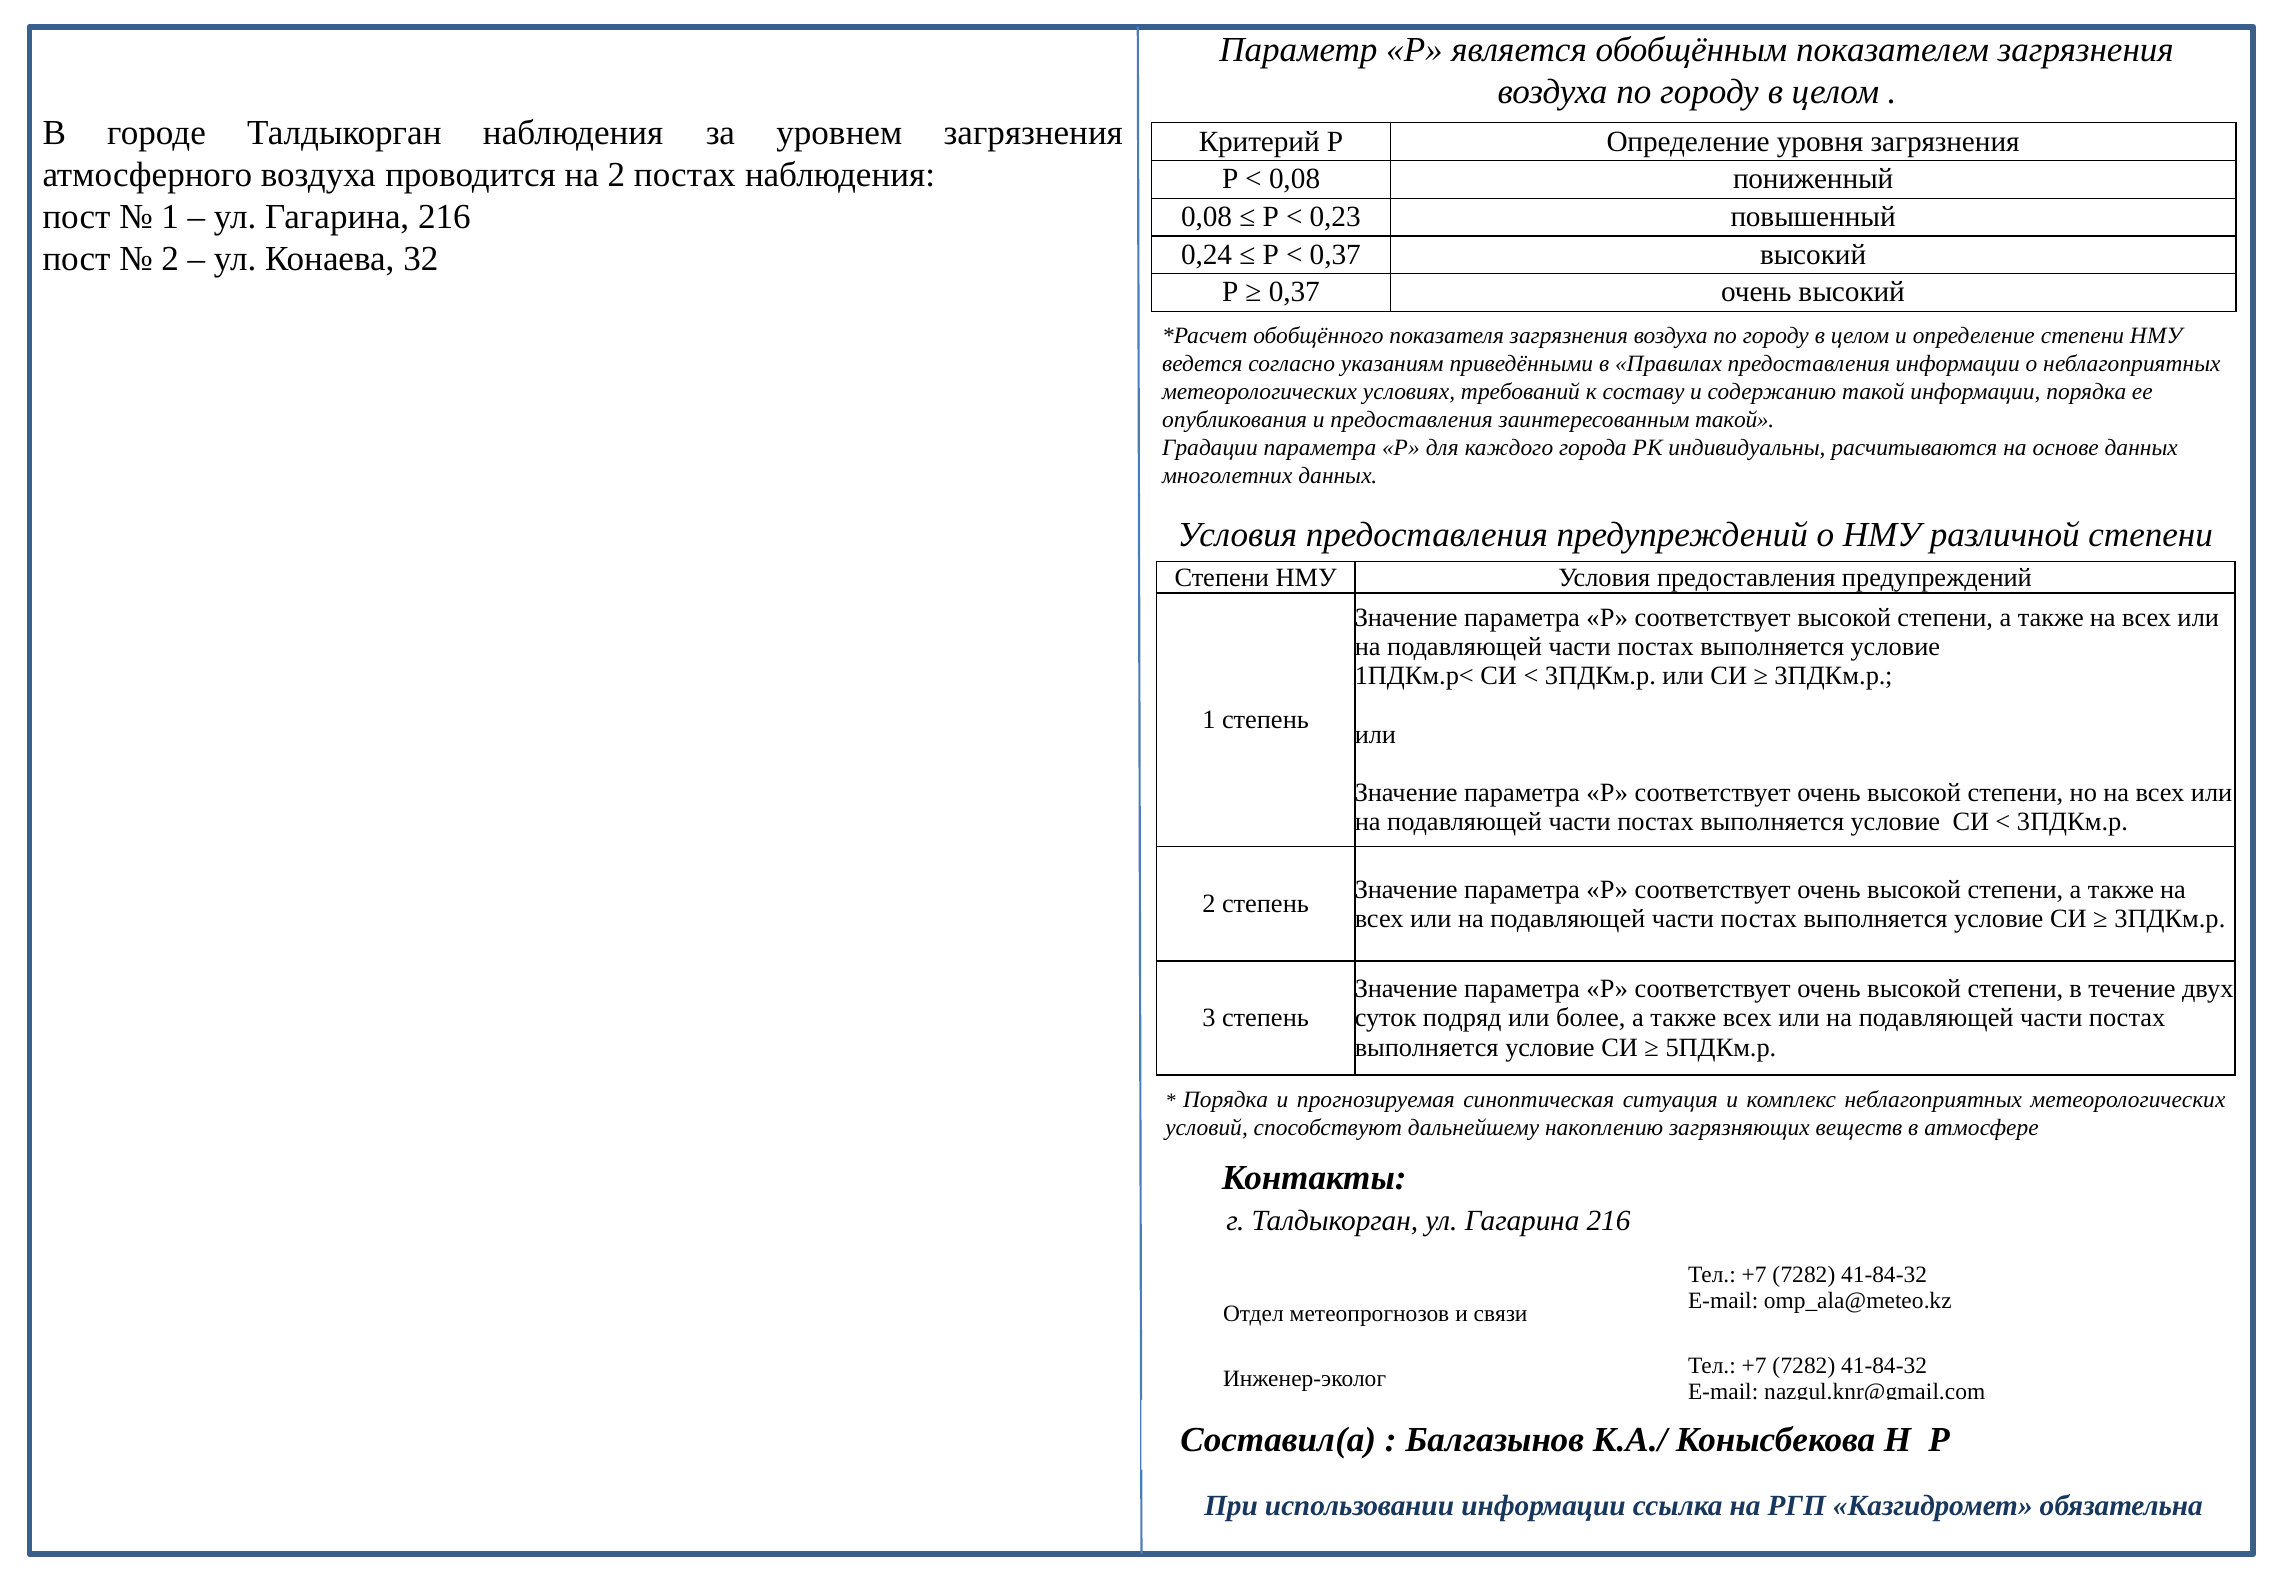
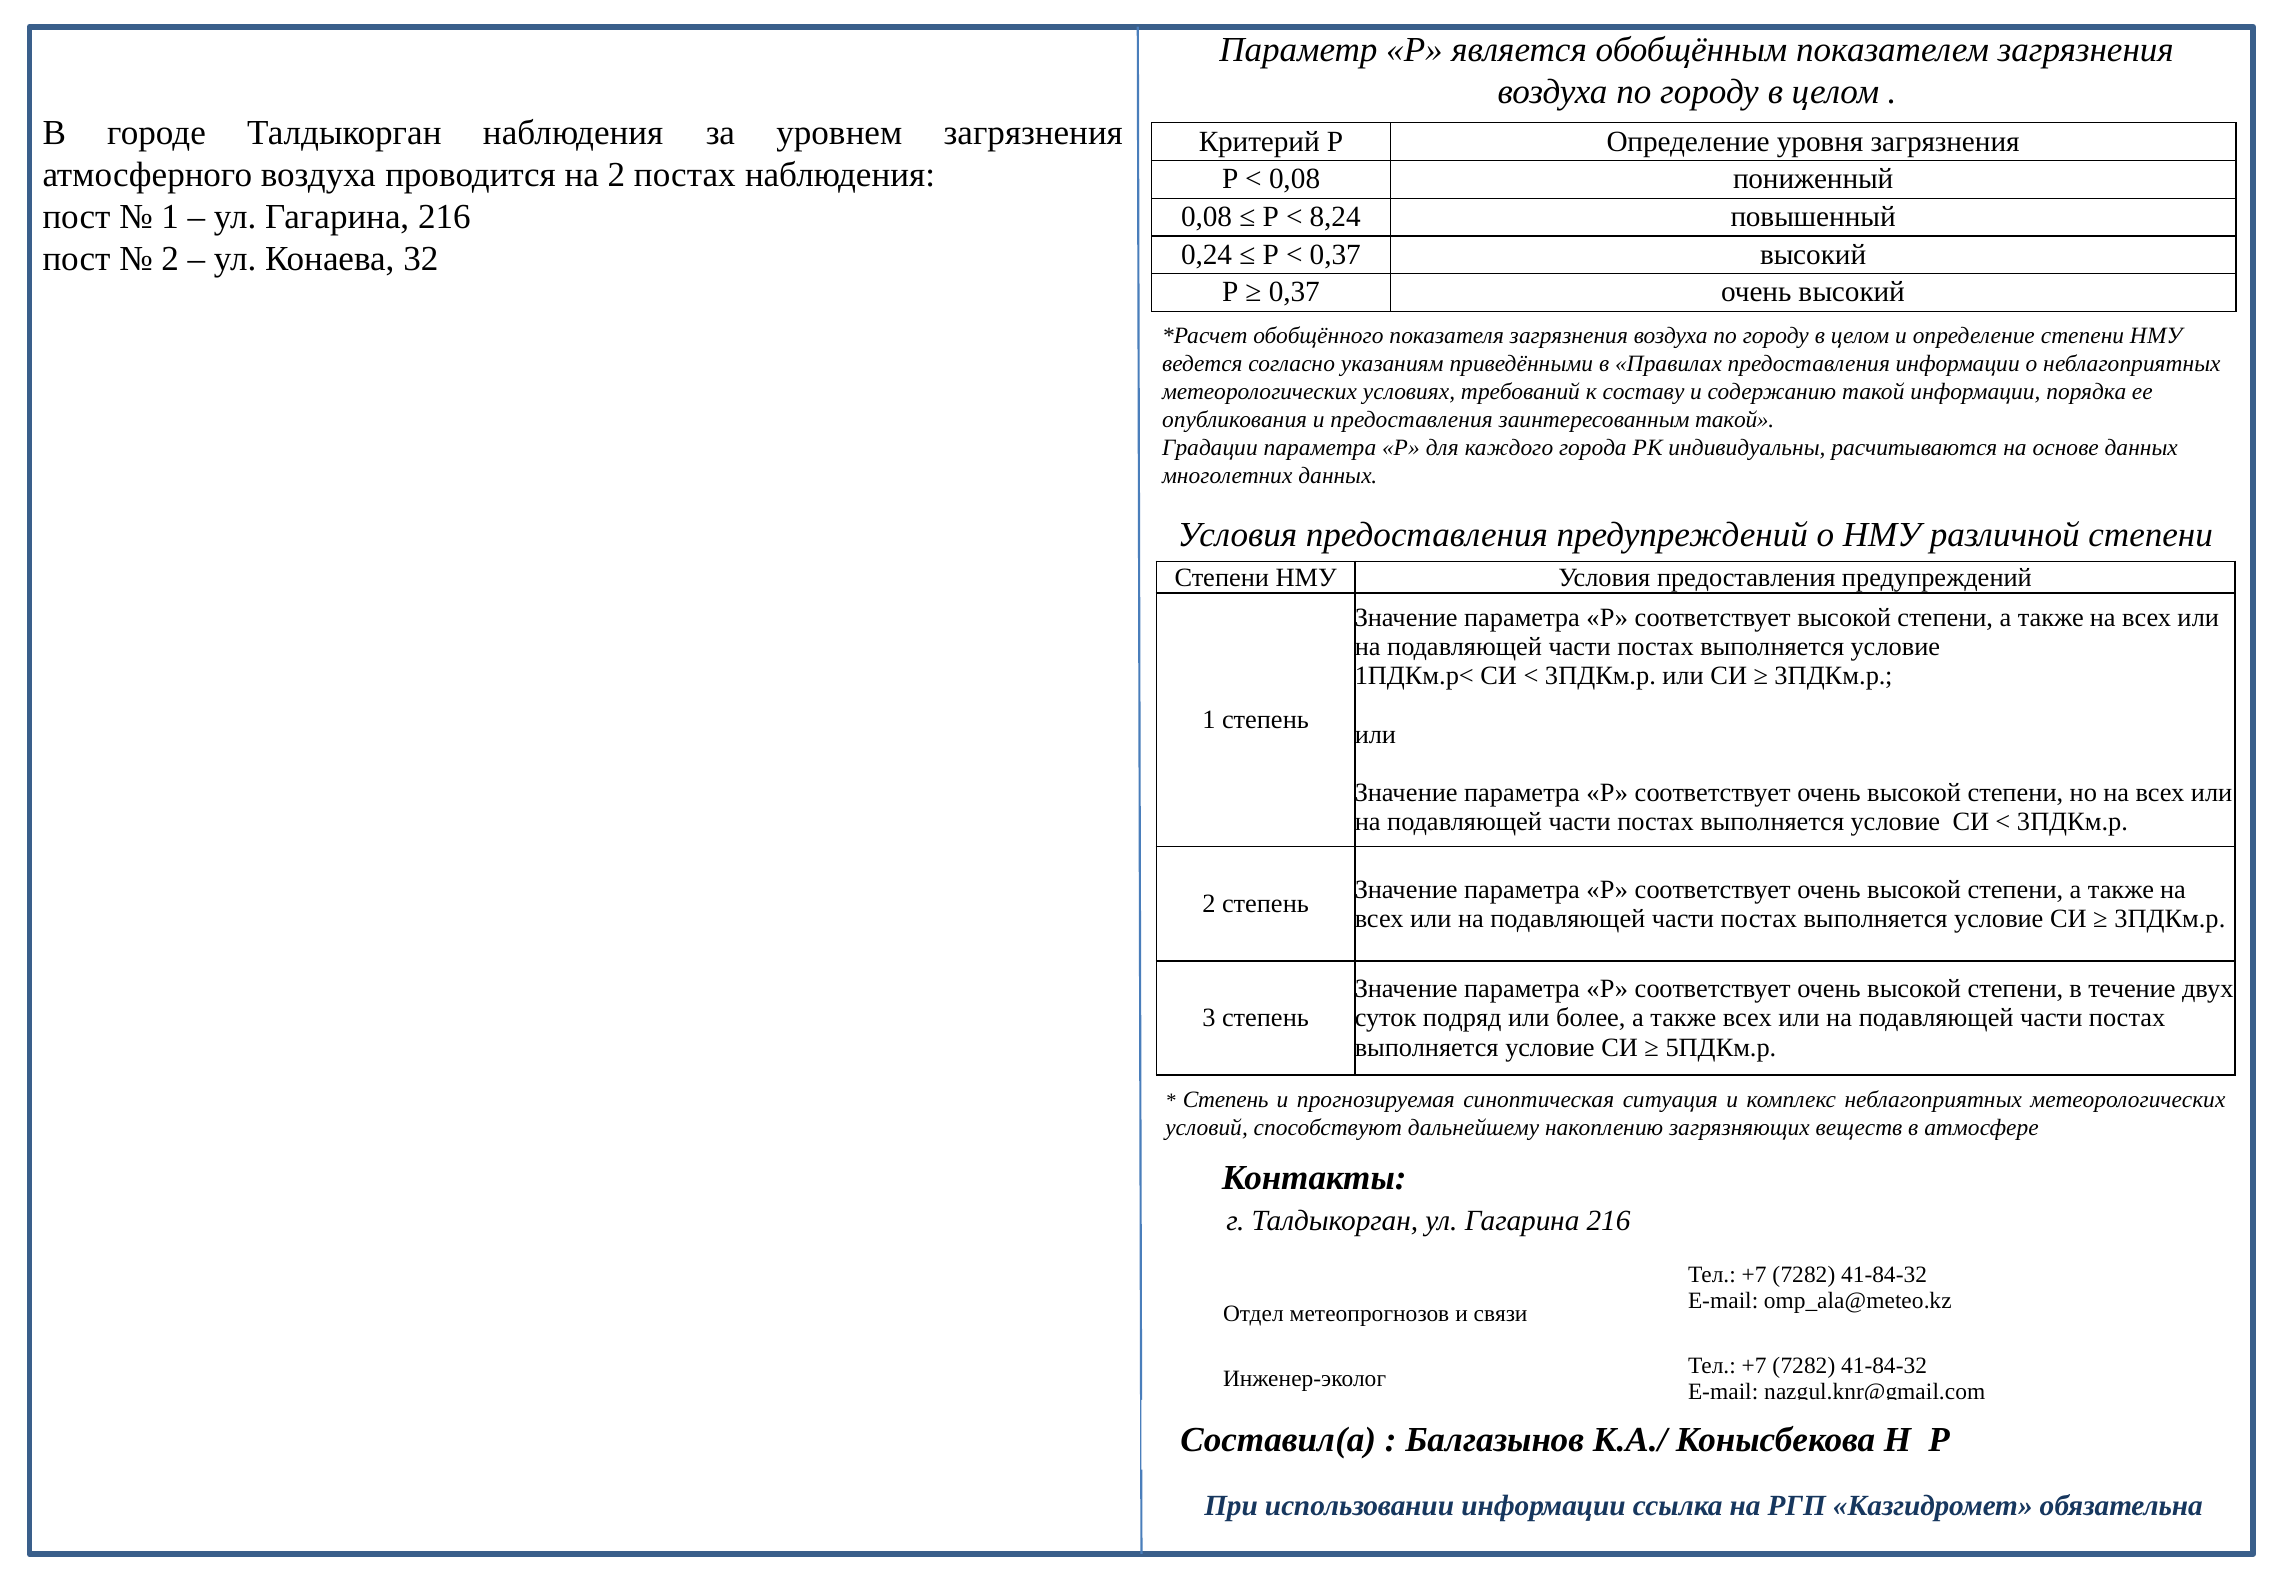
0,23: 0,23 -> 8,24
Порядка at (1226, 1100): Порядка -> Степень
